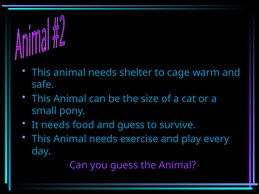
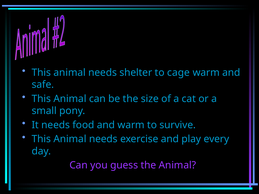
and guess: guess -> warm
